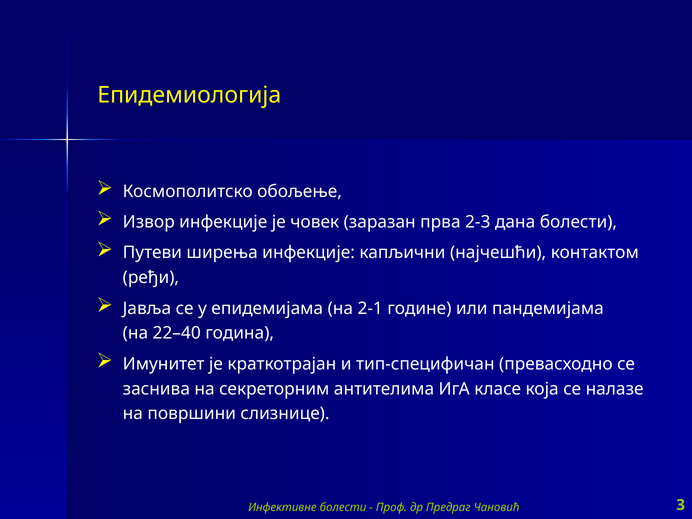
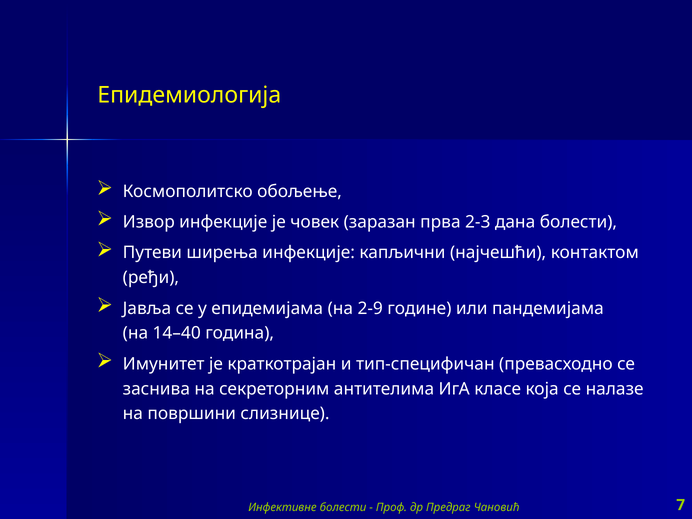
2-1: 2-1 -> 2-9
22–40: 22–40 -> 14–40
3: 3 -> 7
